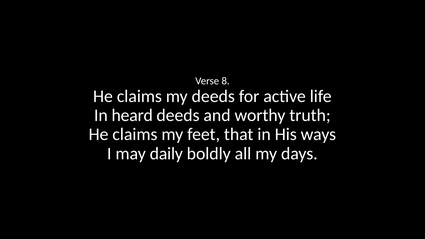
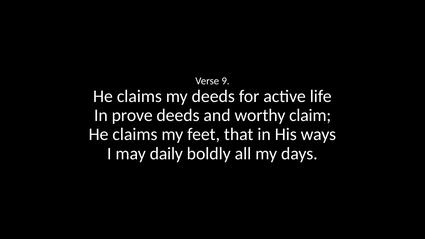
8: 8 -> 9
heard: heard -> prove
truth: truth -> claim
